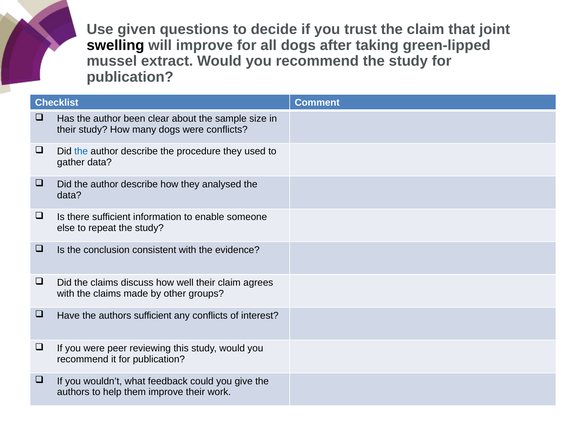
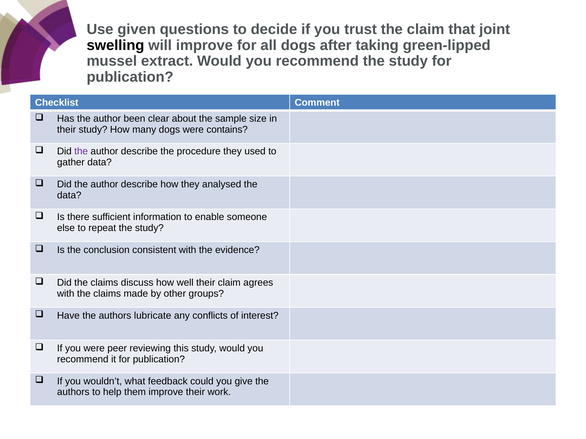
were conflicts: conflicts -> contains
the at (81, 152) colour: blue -> purple
authors sufficient: sufficient -> lubricate
